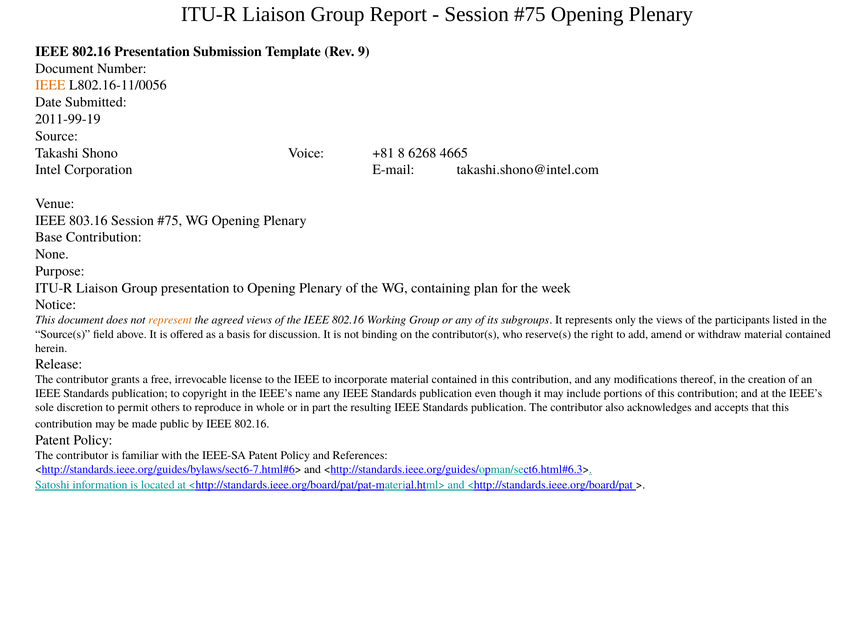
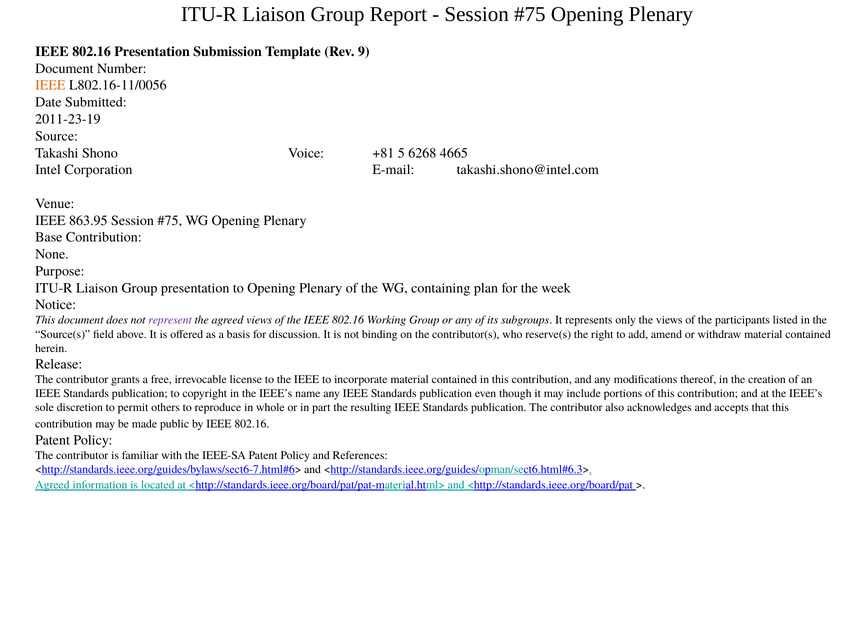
2011-99-19: 2011-99-19 -> 2011-23-19
8: 8 -> 5
803.16: 803.16 -> 863.95
represent colour: orange -> purple
Satoshi at (52, 484): Satoshi -> Agreed
